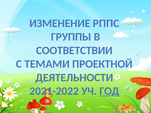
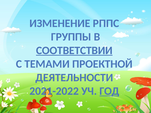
СООТВЕТСТВИИ underline: none -> present
